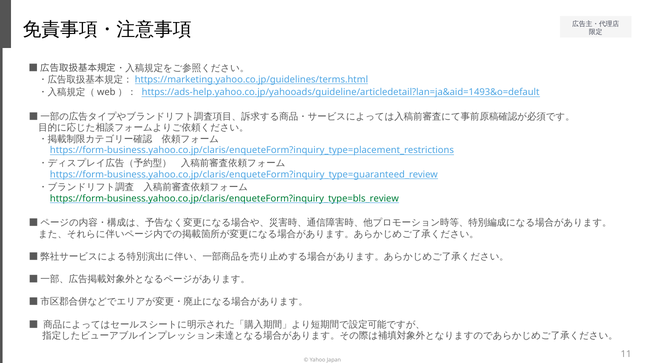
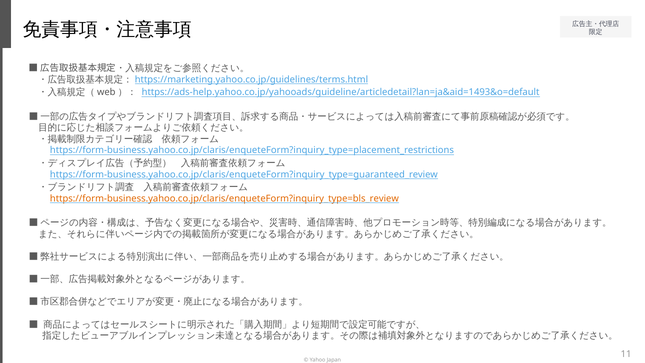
https://form-business.yahoo.co.jp/claris/enqueteForm?inquiry_type=bls_review colour: green -> orange
